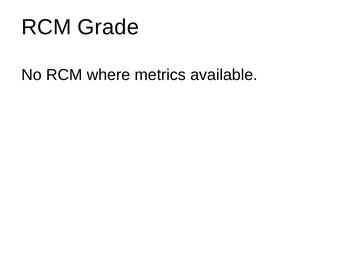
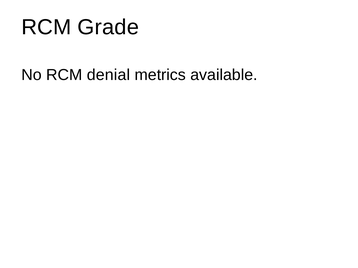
where: where -> denial
